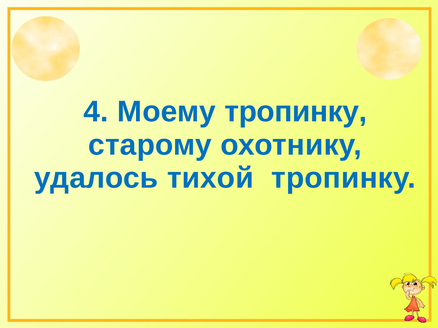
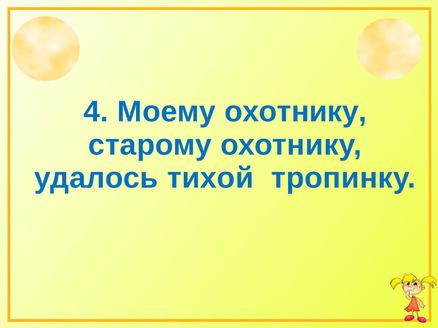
Моему тропинку: тропинку -> охотнику
